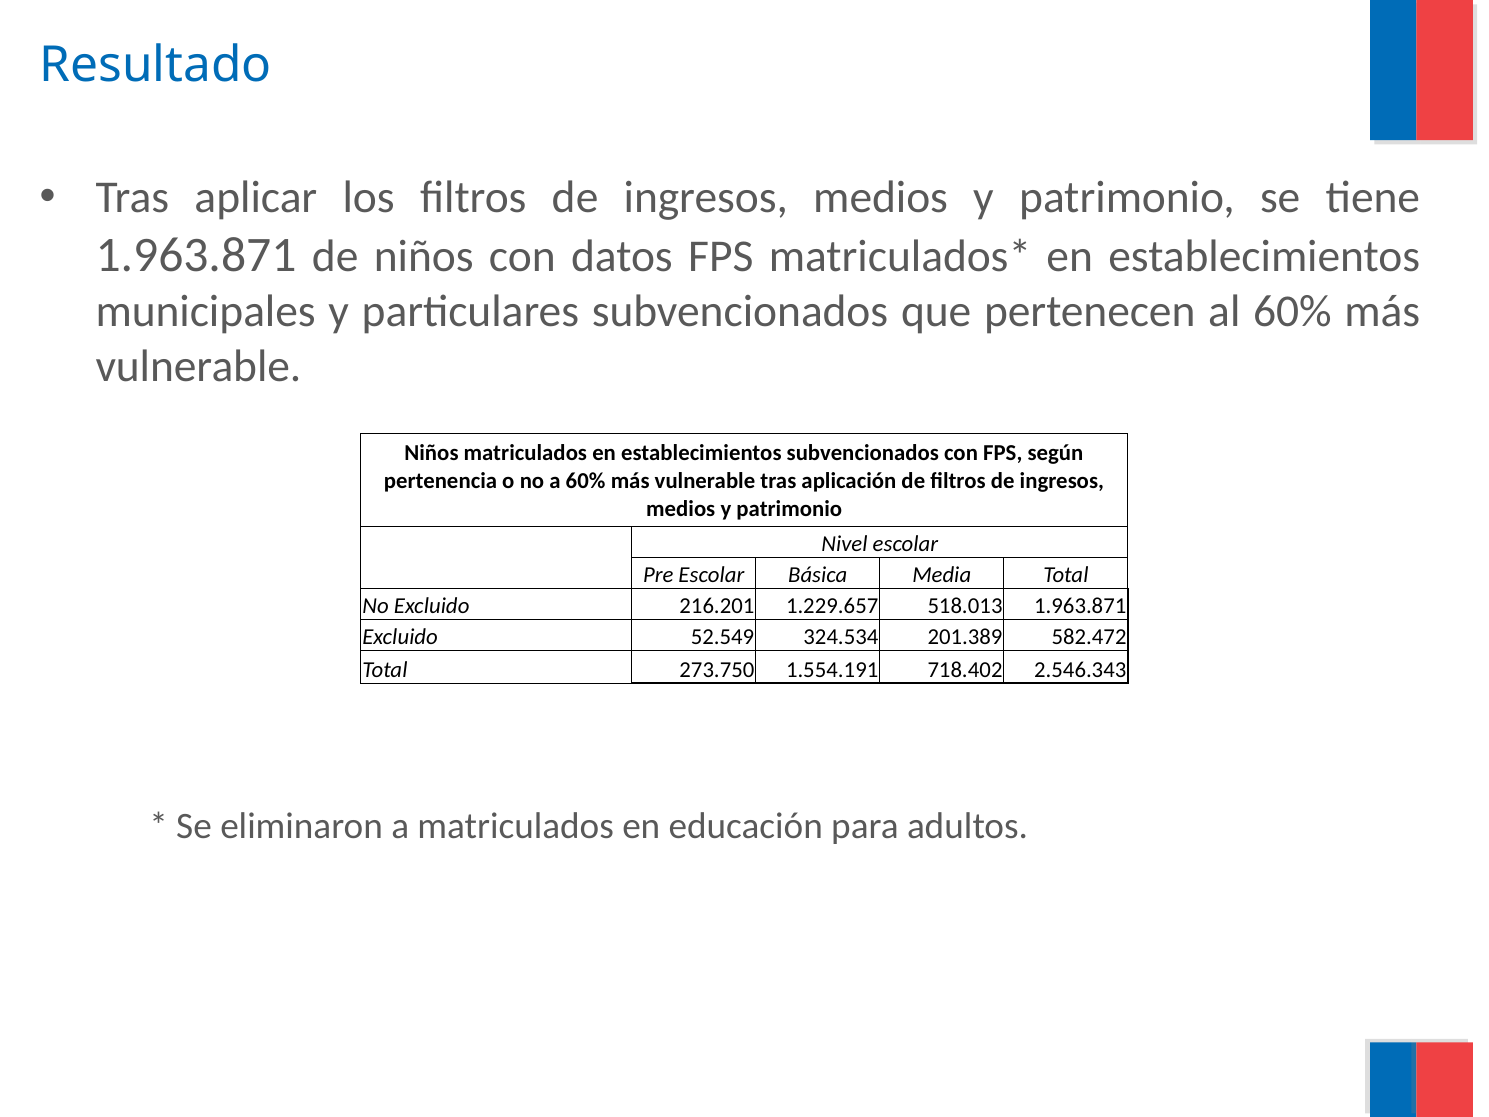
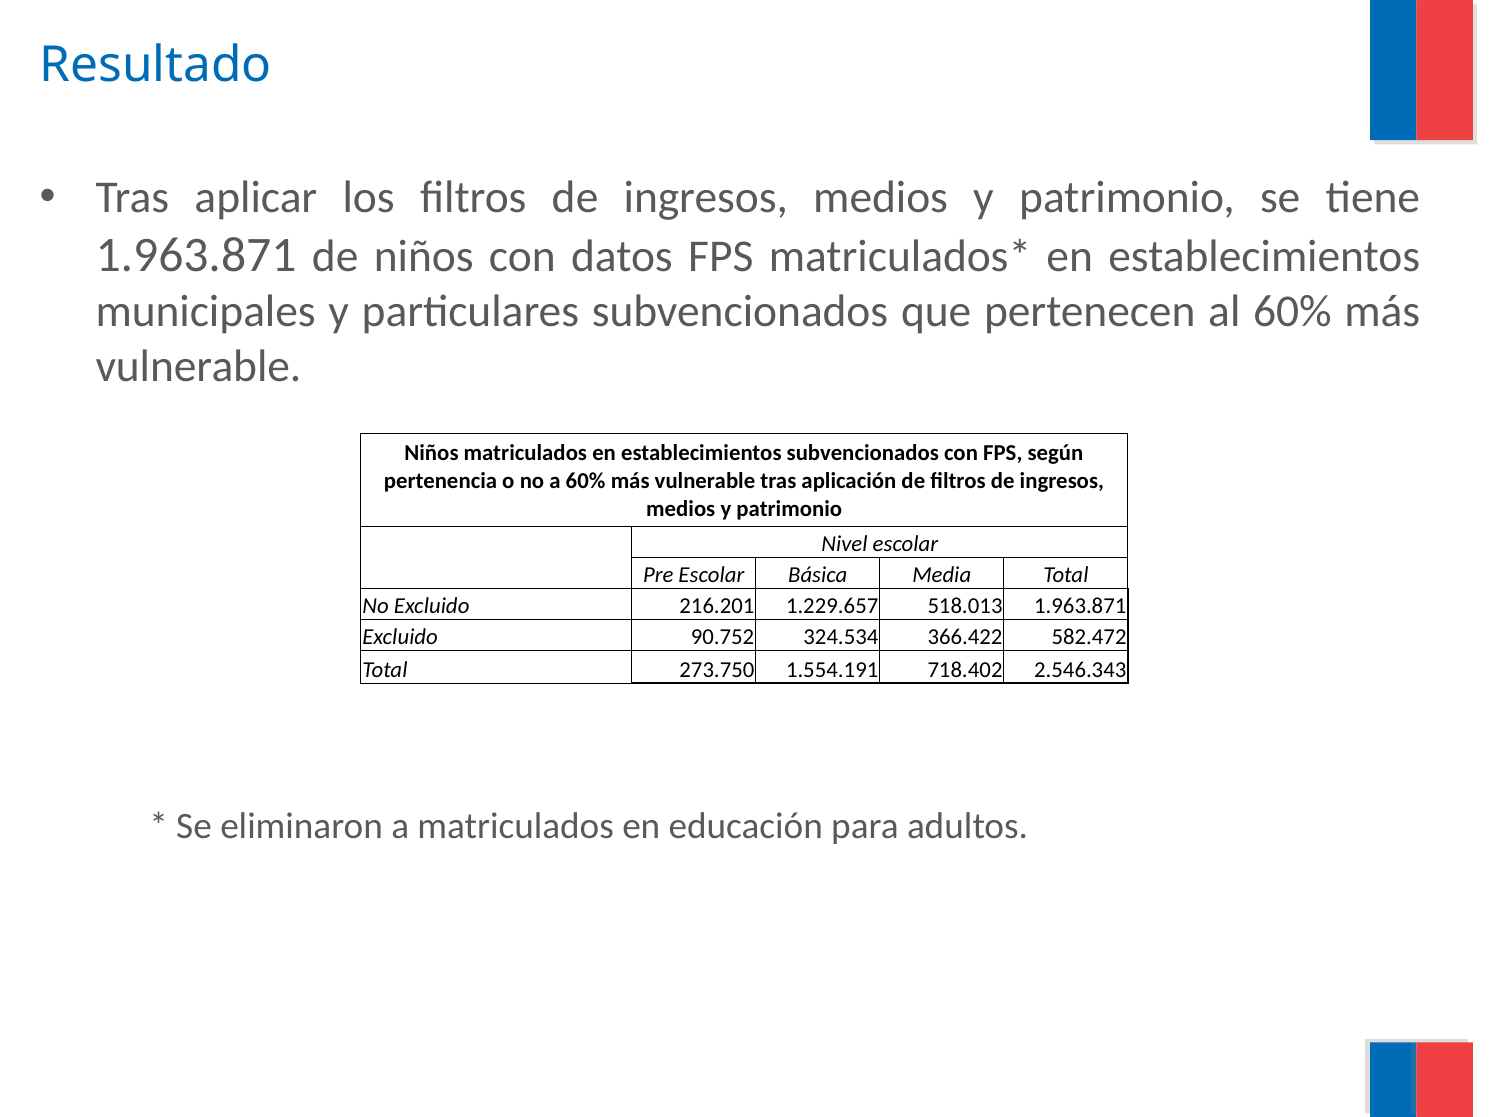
52.549: 52.549 -> 90.752
201.389: 201.389 -> 366.422
